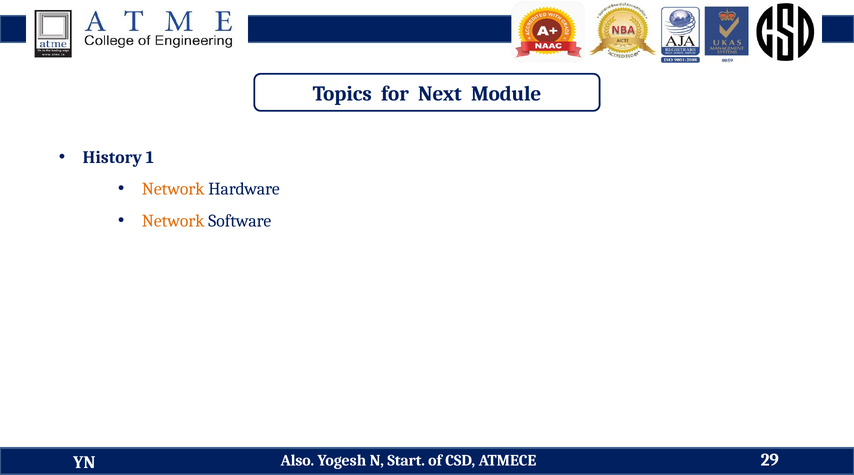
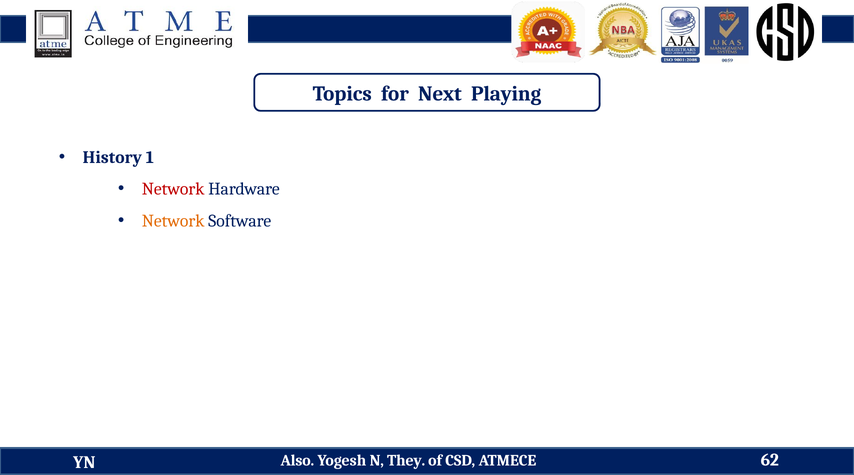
Module: Module -> Playing
Network at (173, 189) colour: orange -> red
Start: Start -> They
29: 29 -> 62
